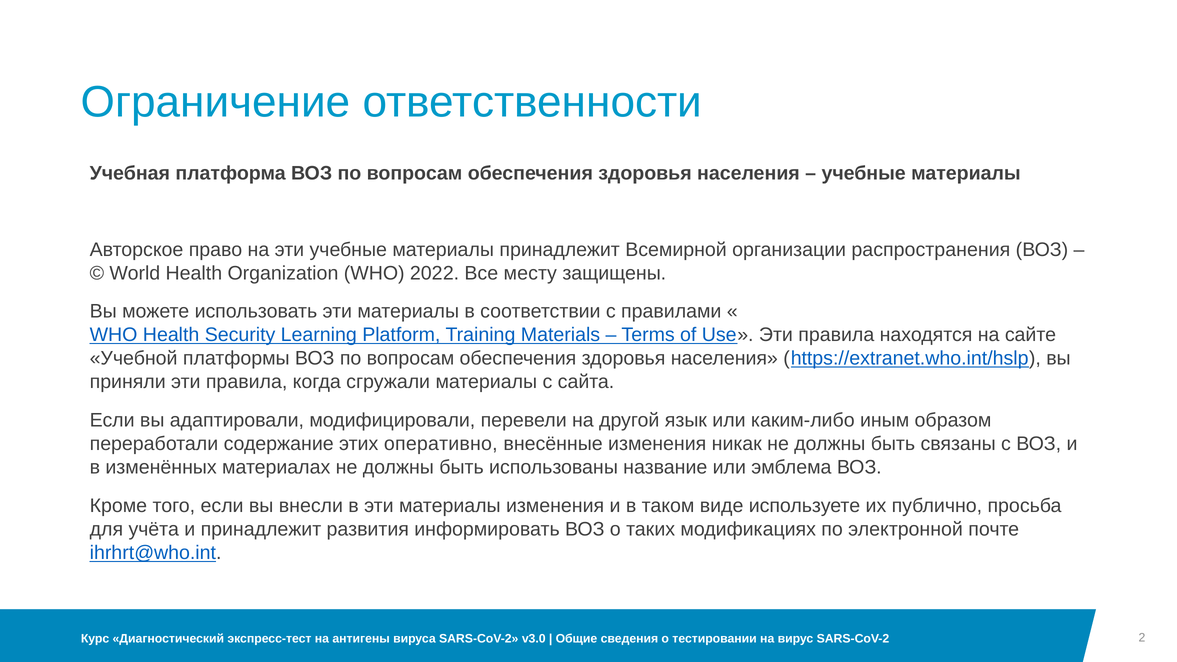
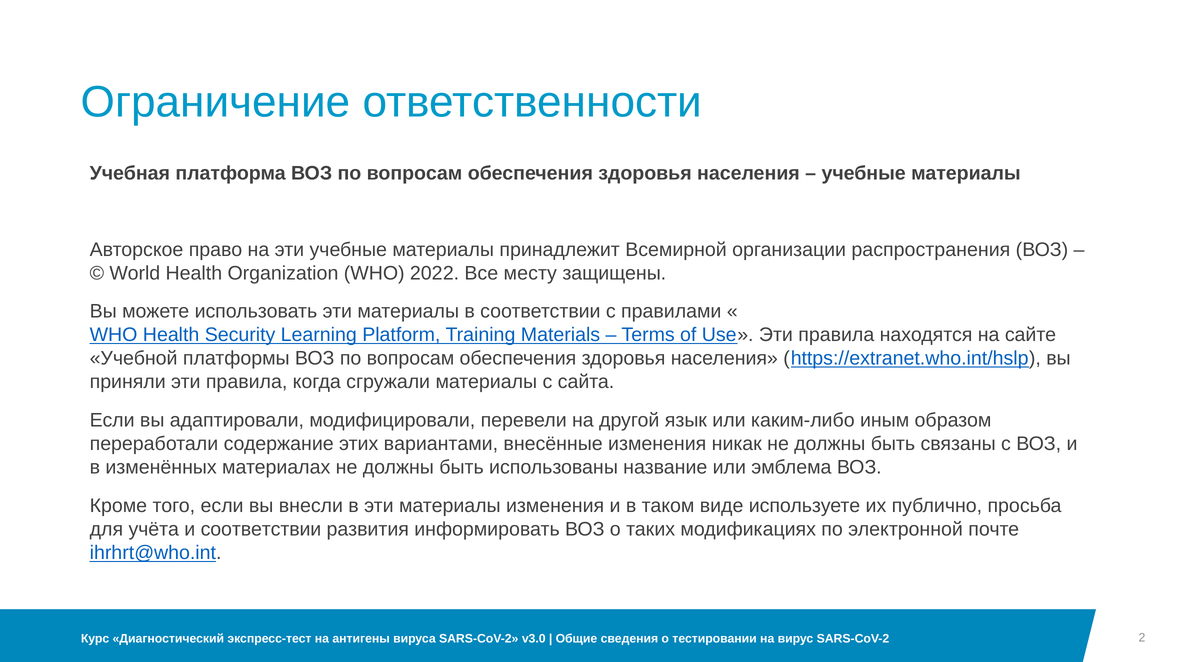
оперативно: оперативно -> вариантами
и принадлежит: принадлежит -> соответствии
